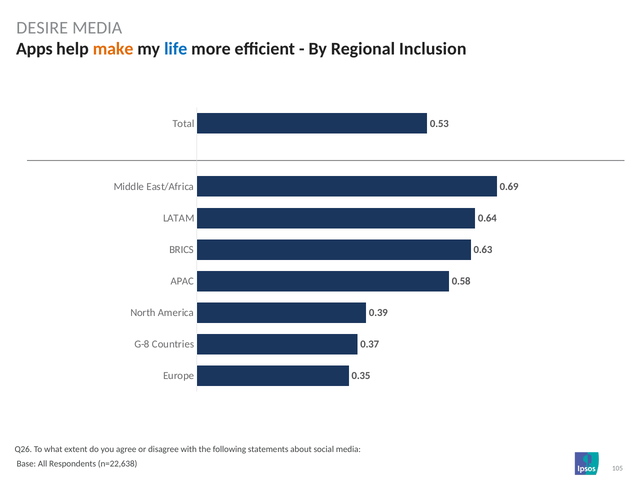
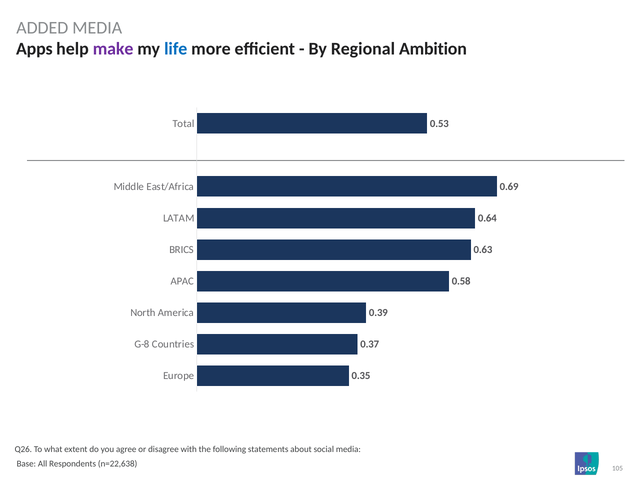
DESIRE: DESIRE -> ADDED
make colour: orange -> purple
Inclusion: Inclusion -> Ambition
